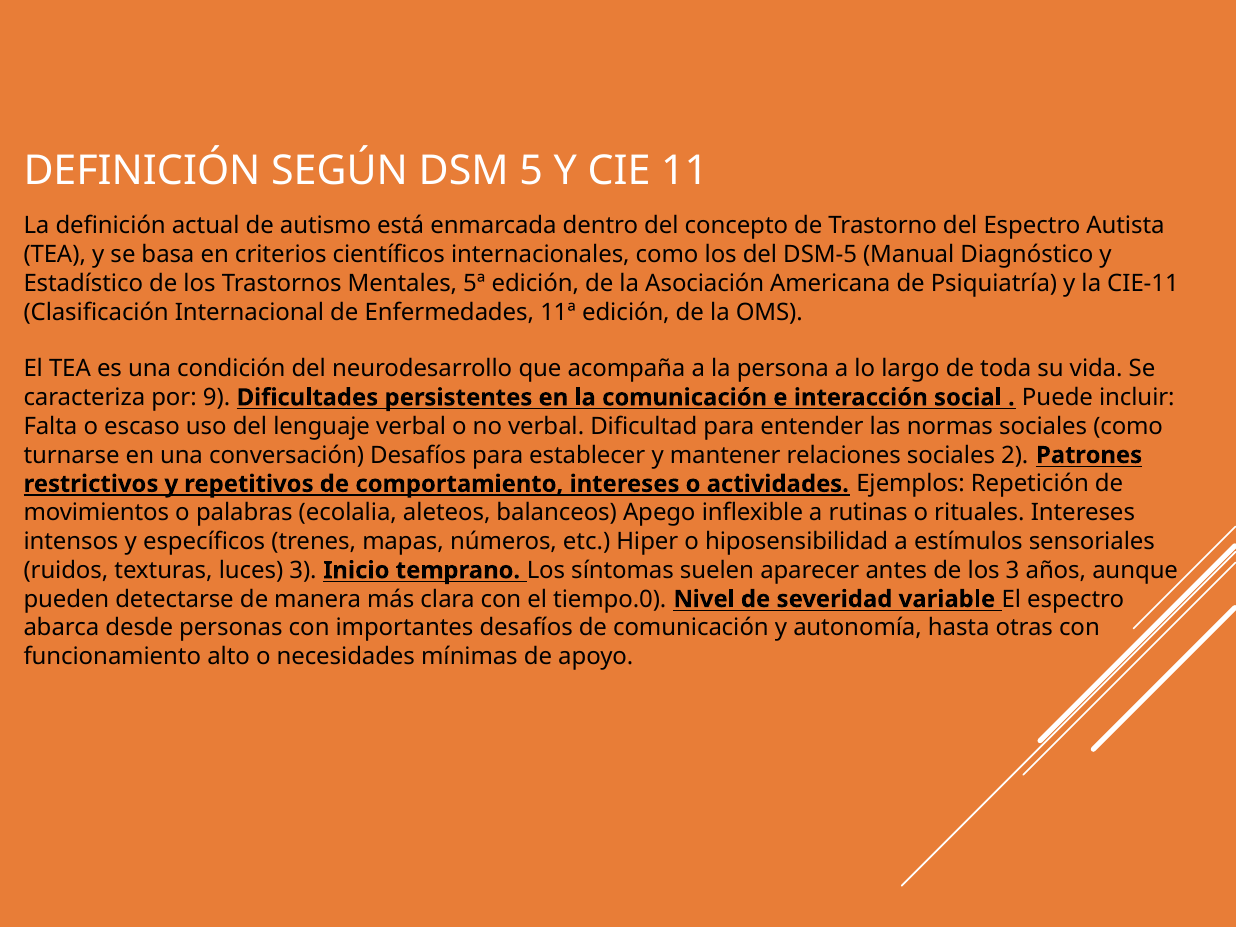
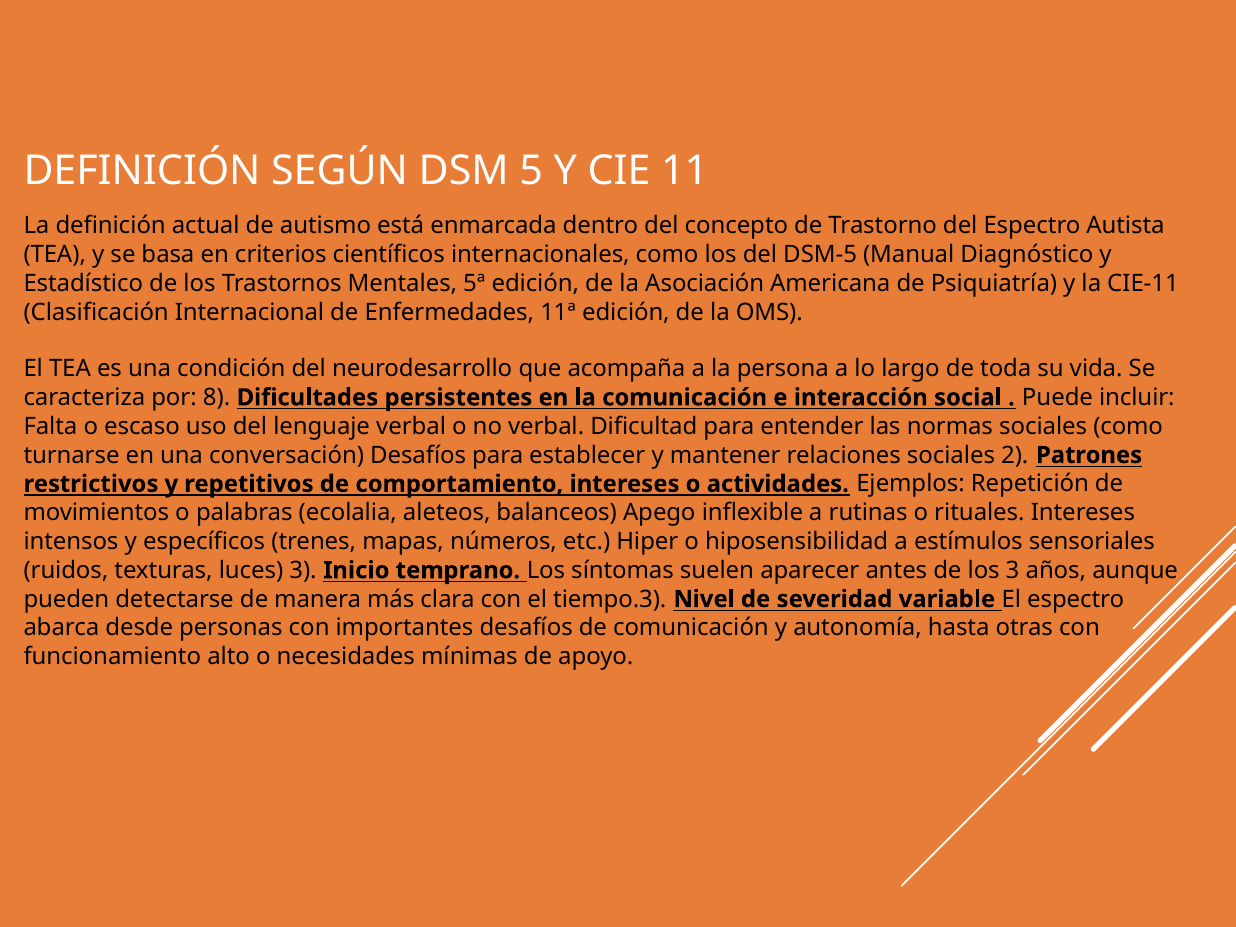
9: 9 -> 8
tiempo.0: tiempo.0 -> tiempo.3
